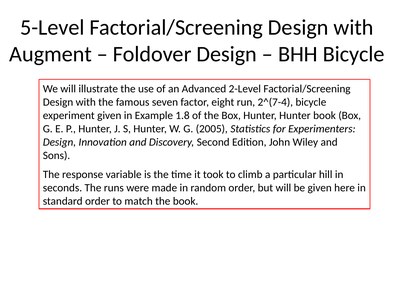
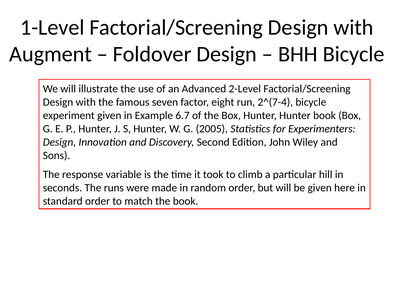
5-Level: 5-Level -> 1-Level
1.8: 1.8 -> 6.7
